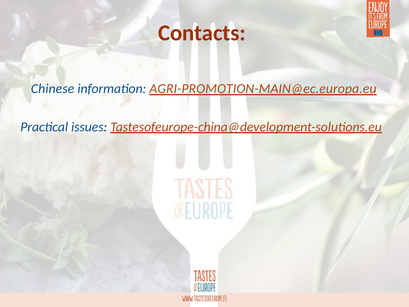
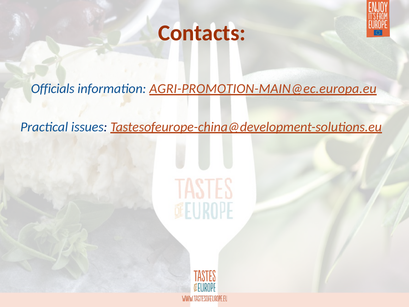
Chinese: Chinese -> Officials
